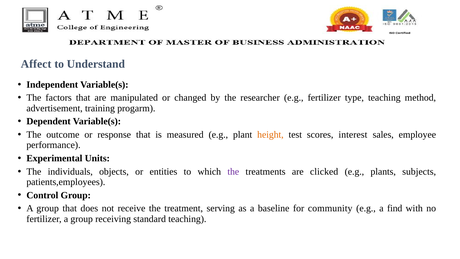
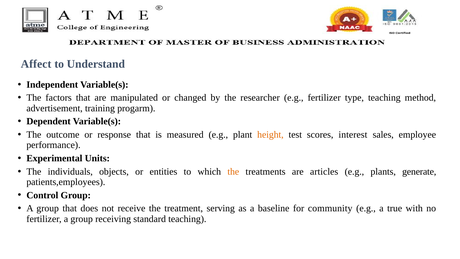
the at (233, 171) colour: purple -> orange
clicked: clicked -> articles
subjects: subjects -> generate
find: find -> true
